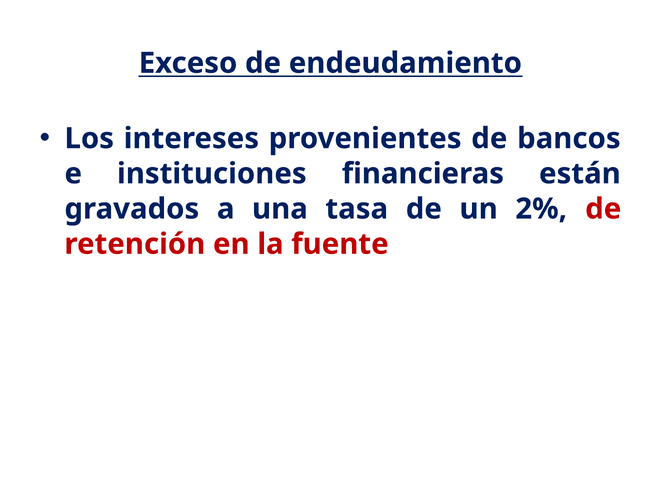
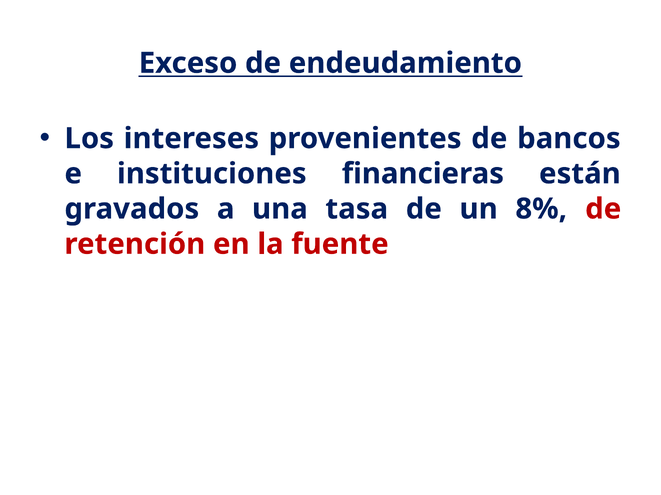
2%: 2% -> 8%
